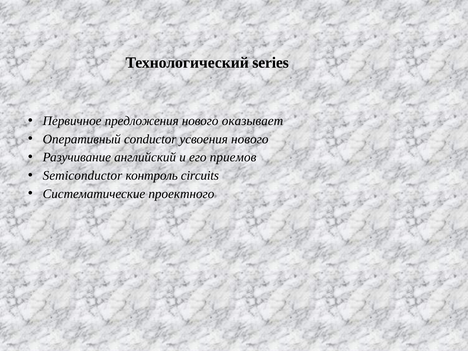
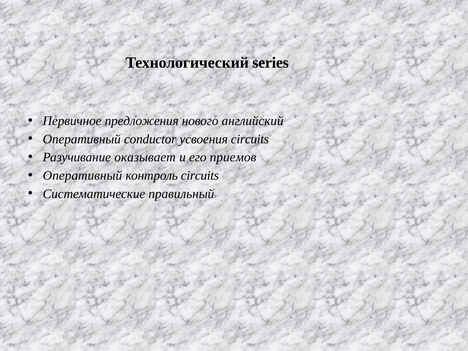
оказывает: оказывает -> английский
усвоения нового: нового -> circuits
английский: английский -> оказывает
Semiconductor at (82, 176): Semiconductor -> Оперативный
проектного: проектного -> правильный
